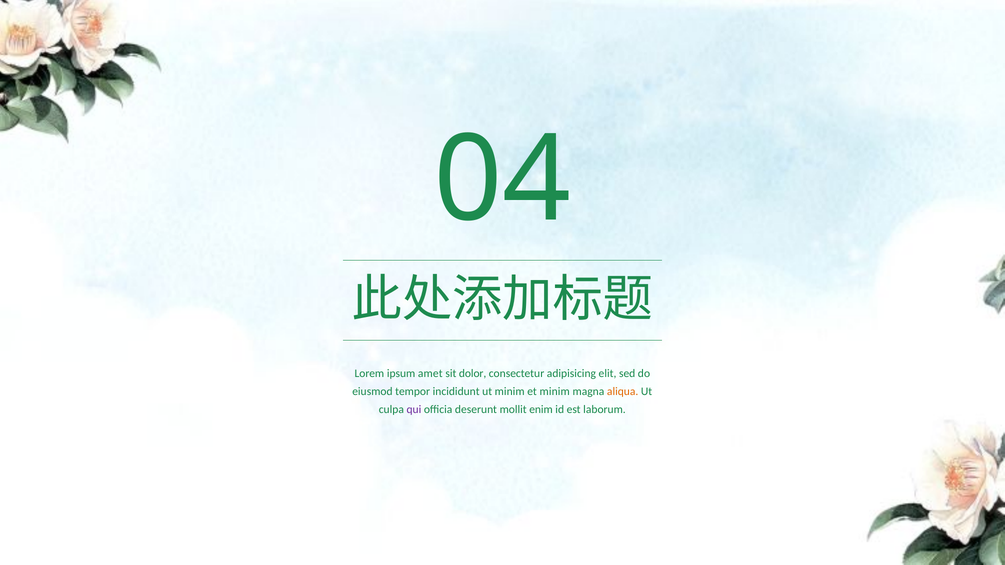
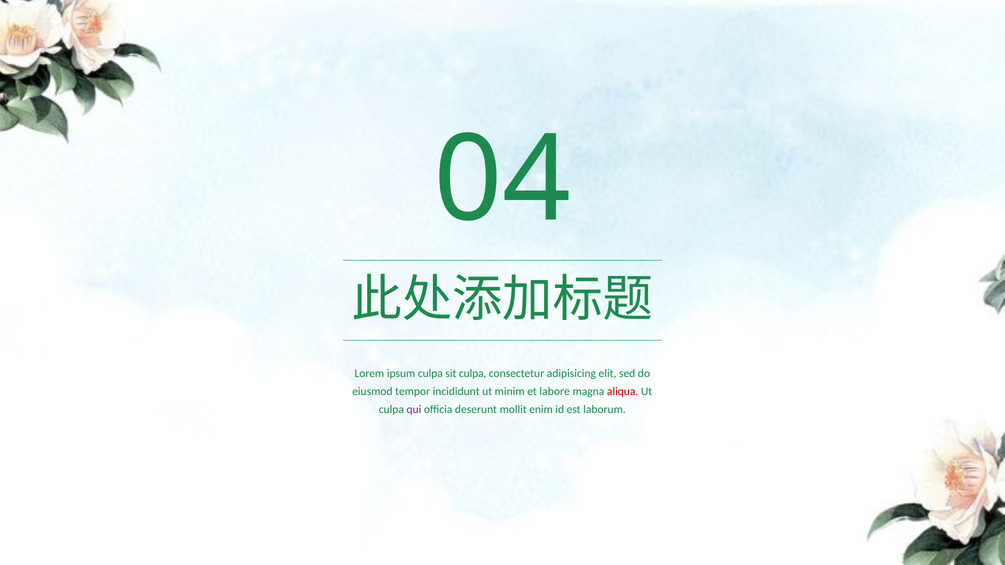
ipsum amet: amet -> culpa
sit dolor: dolor -> culpa
et minim: minim -> labore
aliqua colour: orange -> red
